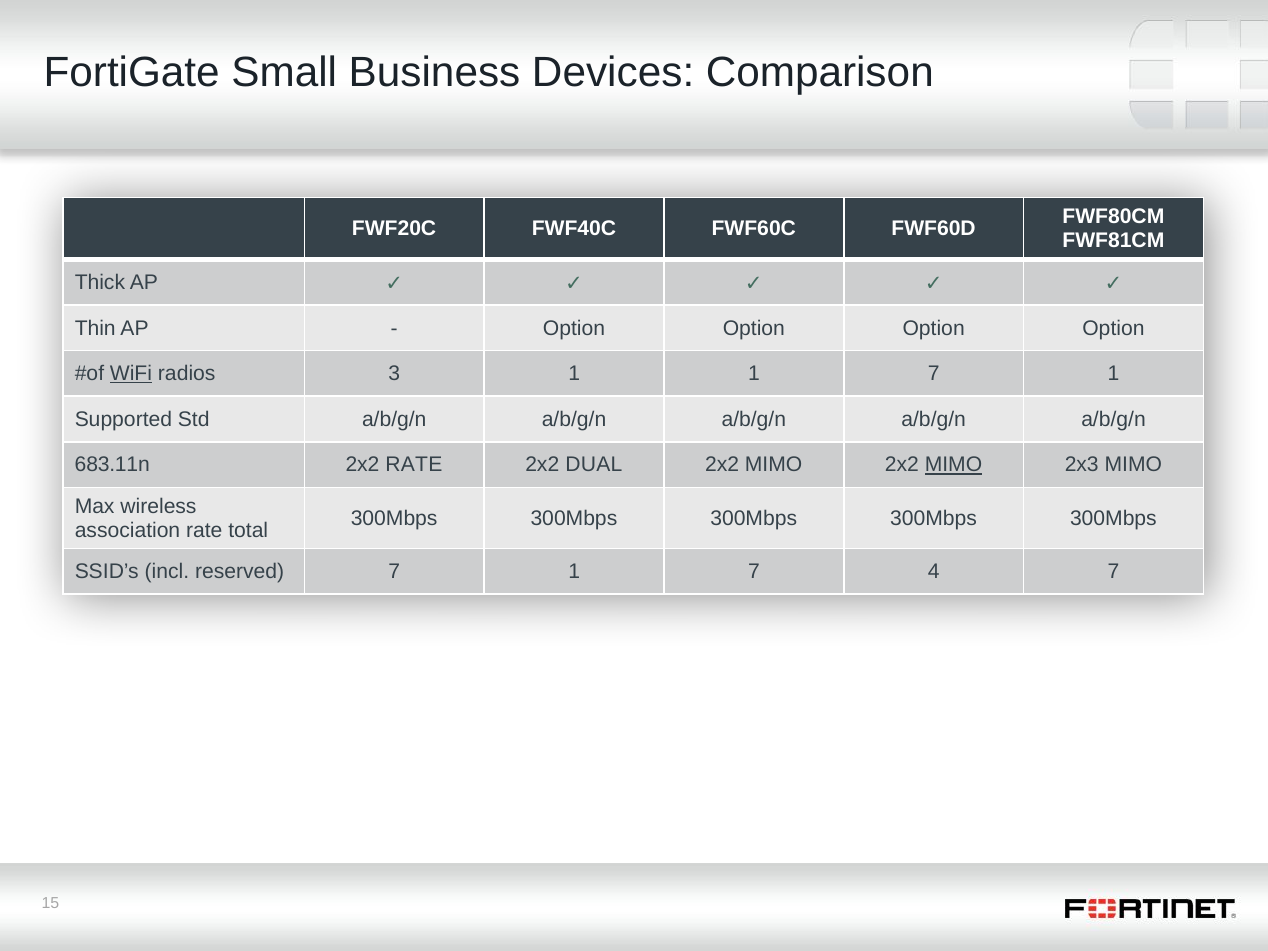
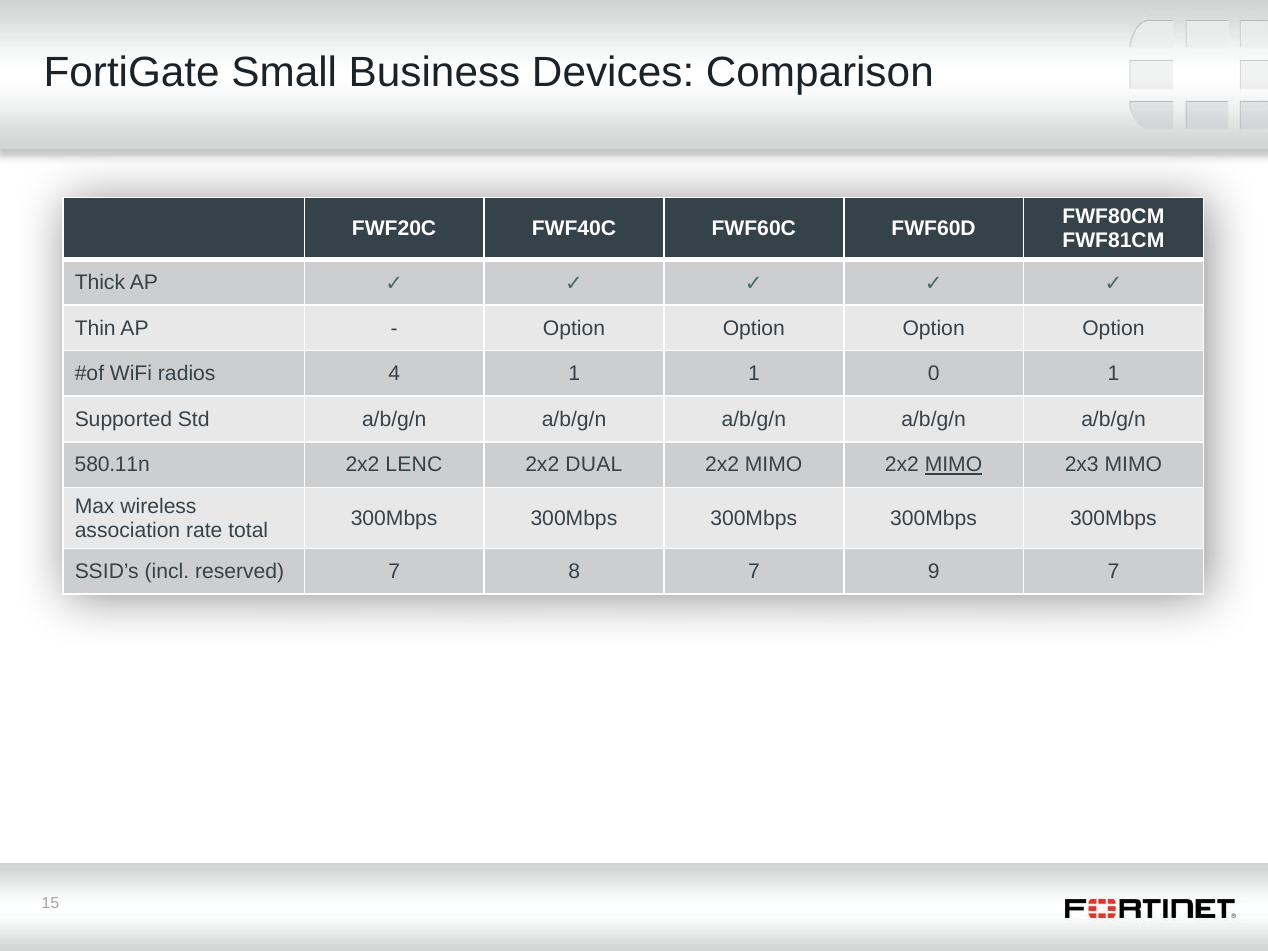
WiFi underline: present -> none
3: 3 -> 4
1 1 7: 7 -> 0
683.11n: 683.11n -> 580.11n
2x2 RATE: RATE -> LENC
reserved 7 1: 1 -> 8
4: 4 -> 9
